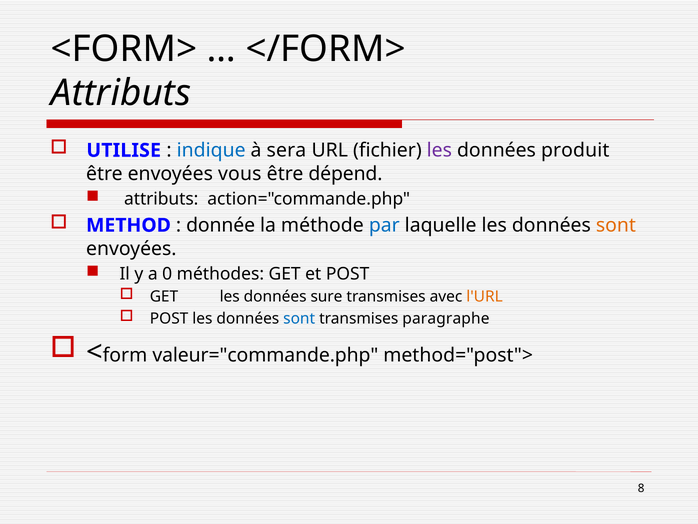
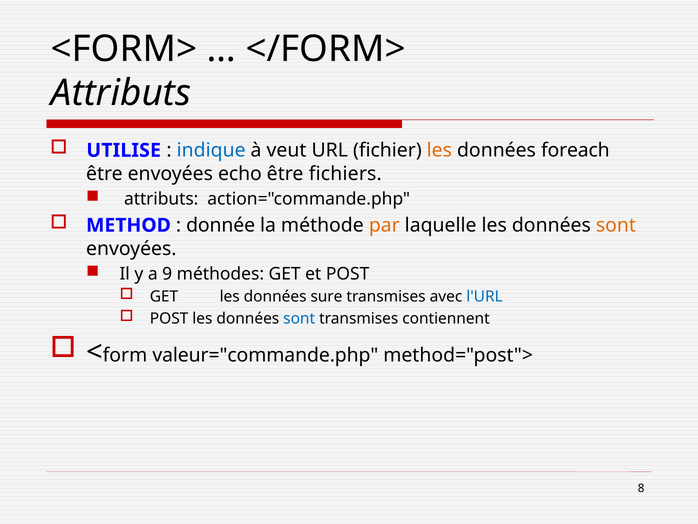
sera: sera -> veut
les at (439, 150) colour: purple -> orange
produit: produit -> foreach
vous: vous -> echo
dépend: dépend -> fichiers
par colour: blue -> orange
0: 0 -> 9
l'URL colour: orange -> blue
paragraphe: paragraphe -> contiennent
